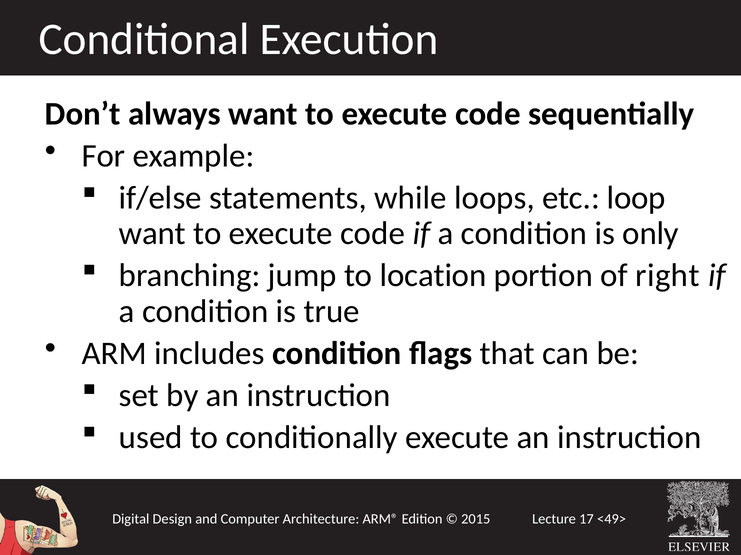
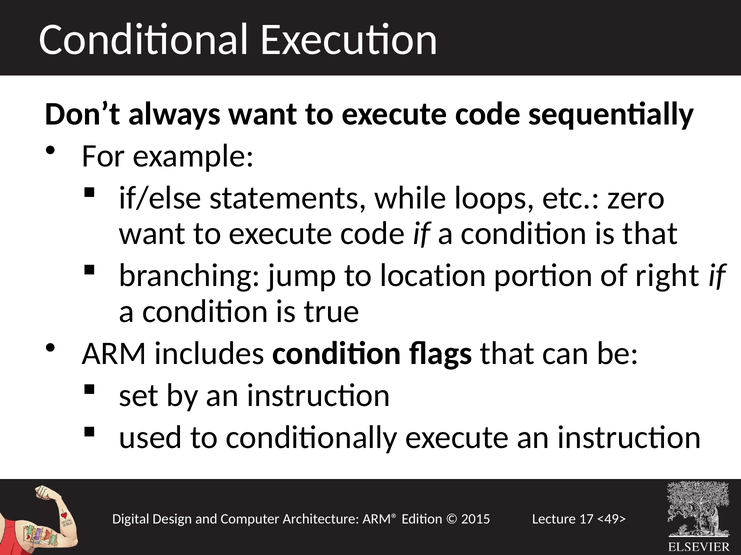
loop: loop -> zero
is only: only -> that
